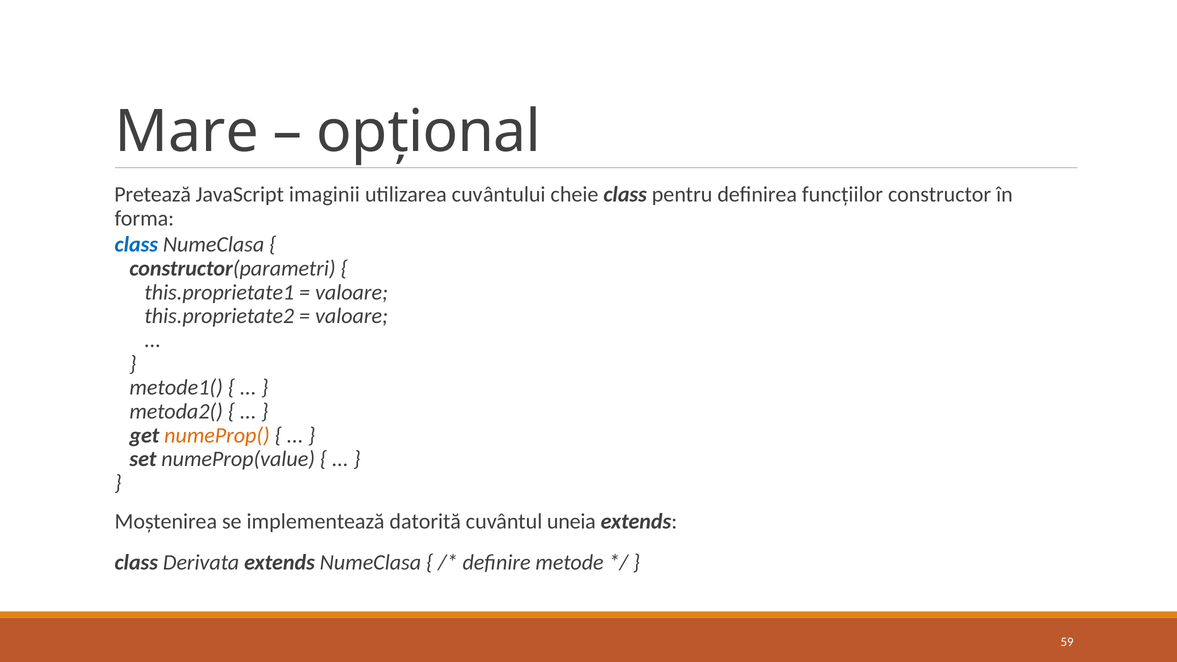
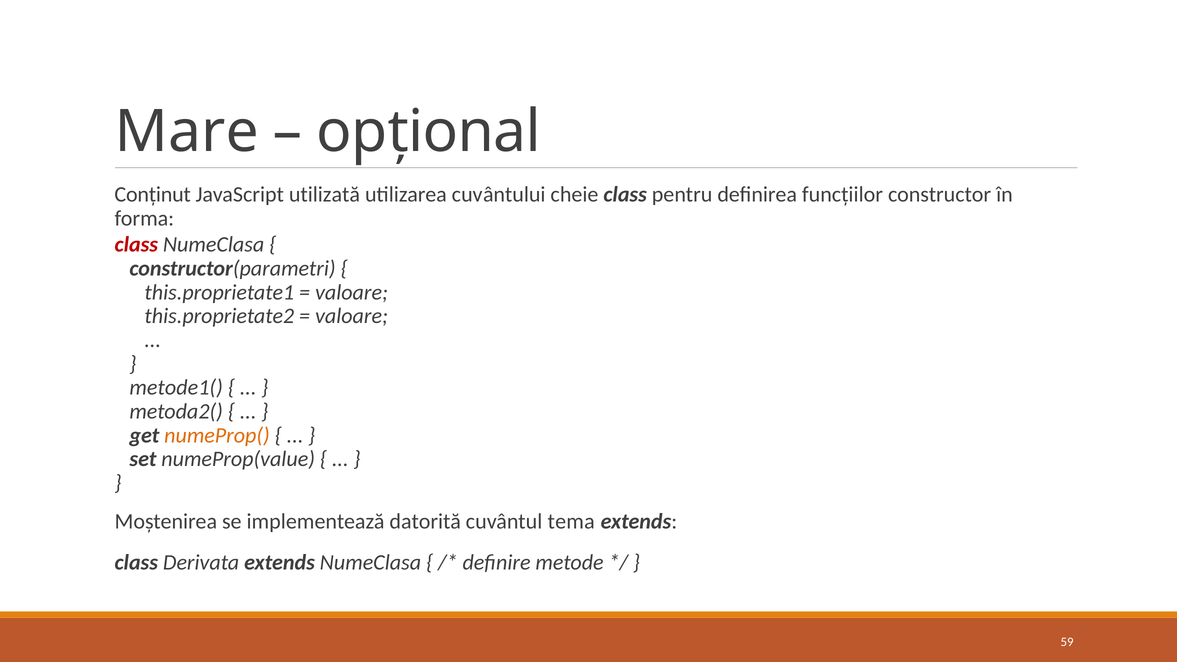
Pretează: Pretează -> Conținut
imaginii: imaginii -> utilizată
class at (136, 245) colour: blue -> red
uneia: uneia -> tema
